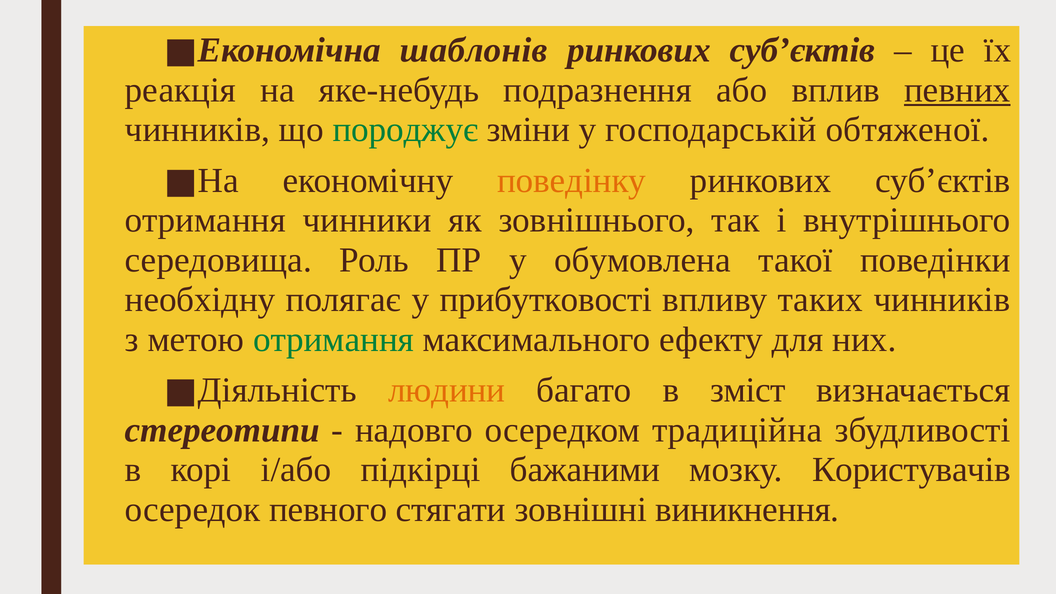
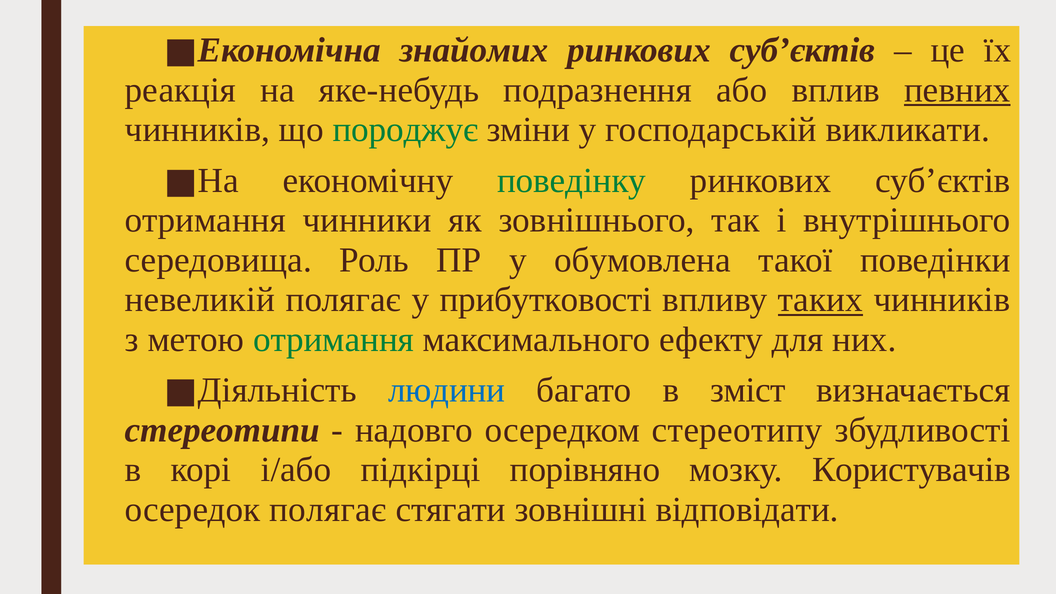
шаблонів: шаблонів -> знайомих
обтяженої: обтяженої -> викликати
поведінку colour: orange -> green
необхідну: необхідну -> невеликій
таких underline: none -> present
людини colour: orange -> blue
традиційна: традиційна -> стереотипу
бажаними: бажаними -> порівняно
осередок певного: певного -> полягає
виникнення: виникнення -> відповідати
